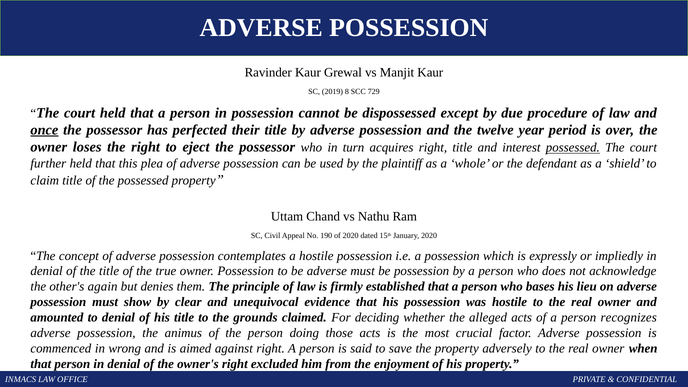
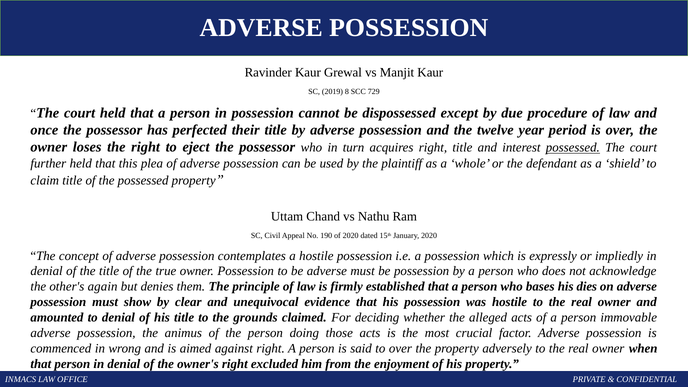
once underline: present -> none
lieu: lieu -> dies
recognizes: recognizes -> immovable
to save: save -> over
